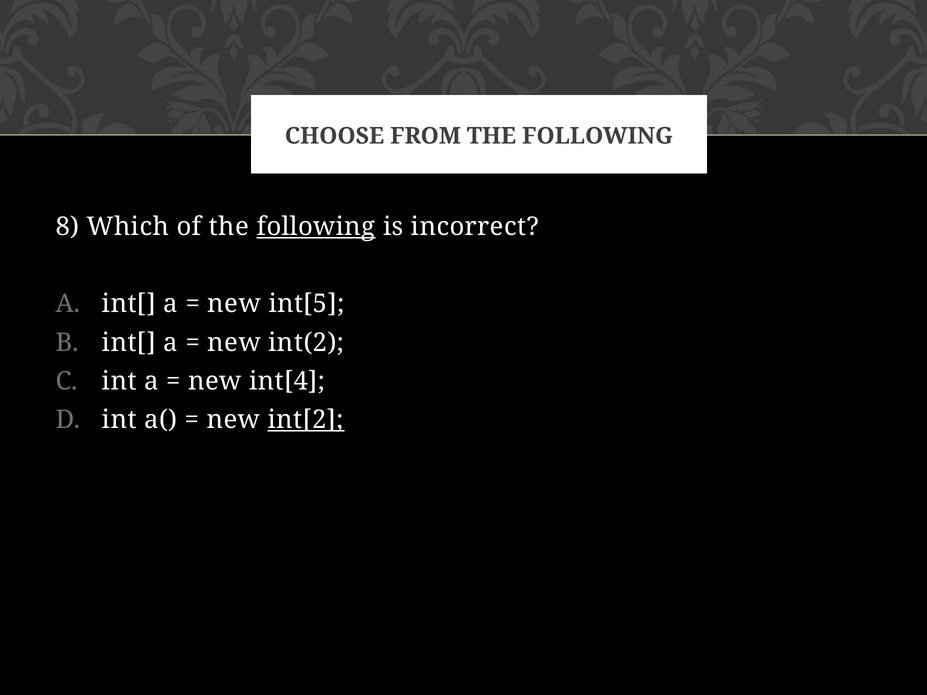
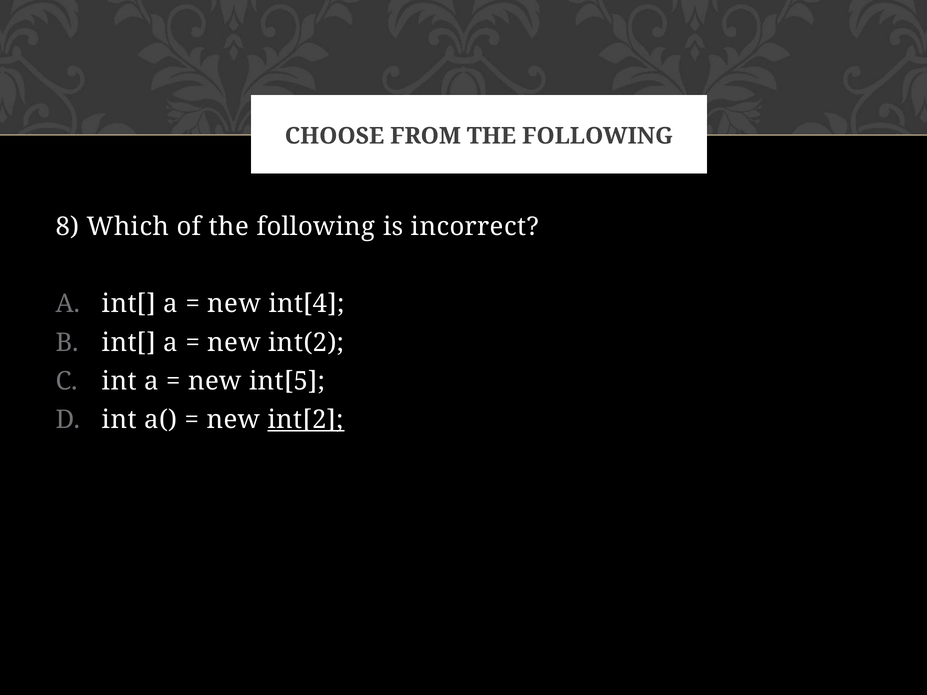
following at (316, 227) underline: present -> none
int[5: int[5 -> int[4
int[4: int[4 -> int[5
